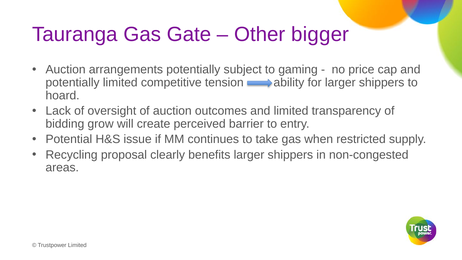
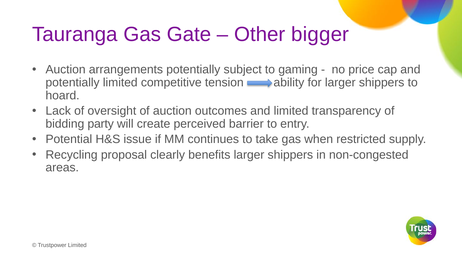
grow: grow -> party
